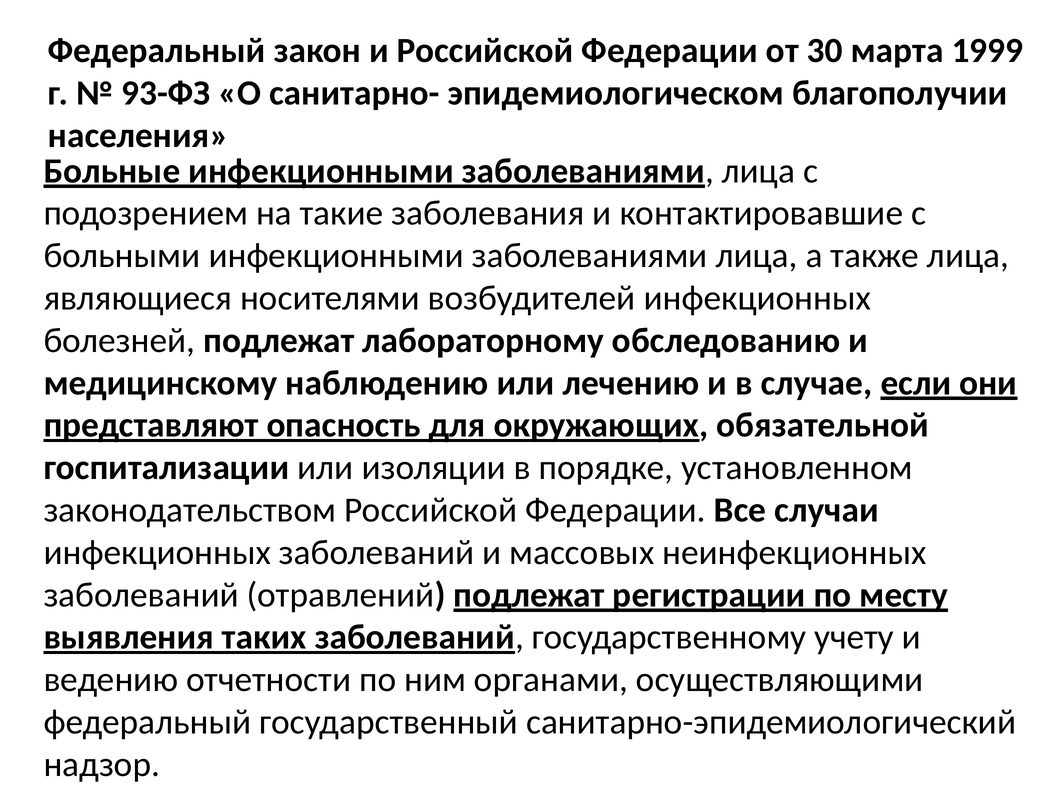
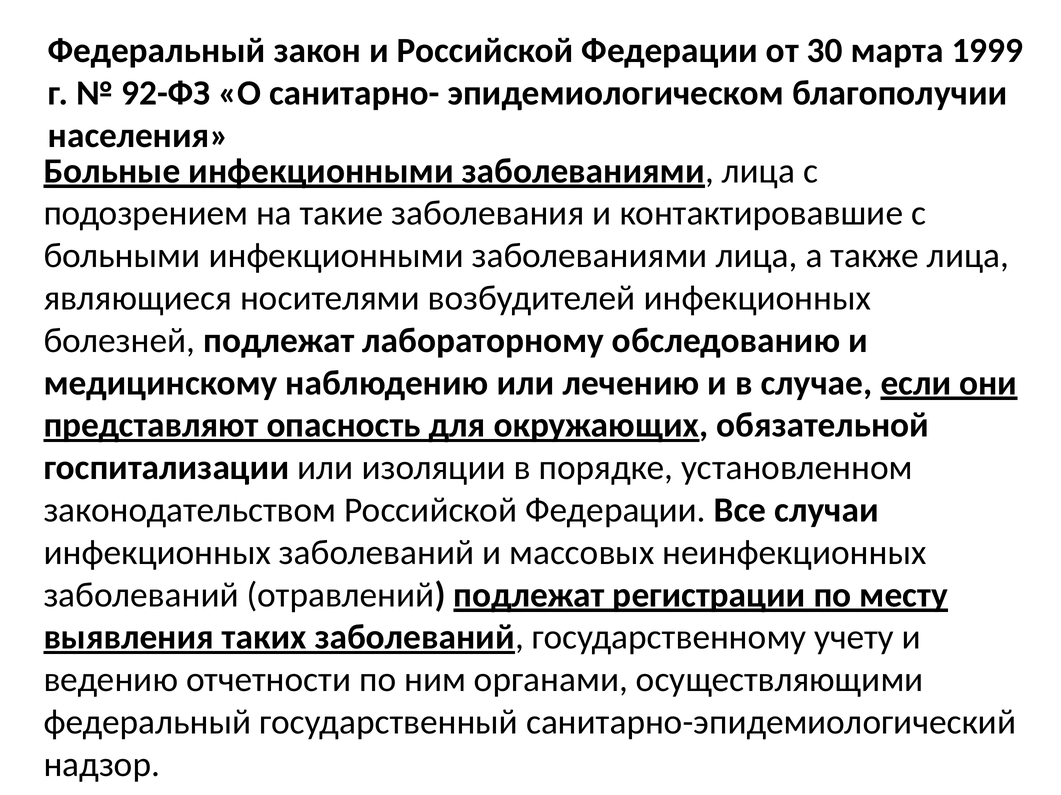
93-ФЗ: 93-ФЗ -> 92-ФЗ
